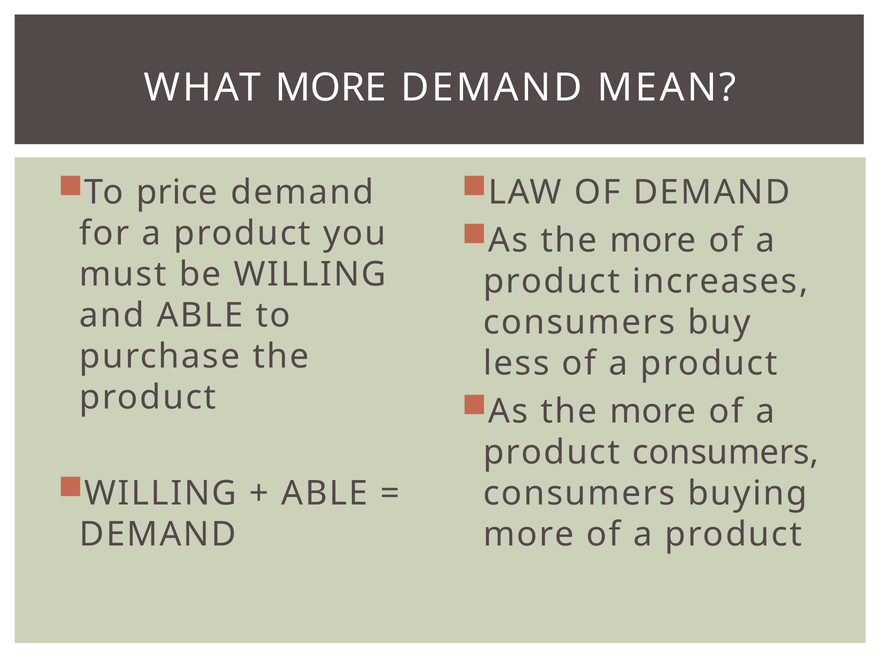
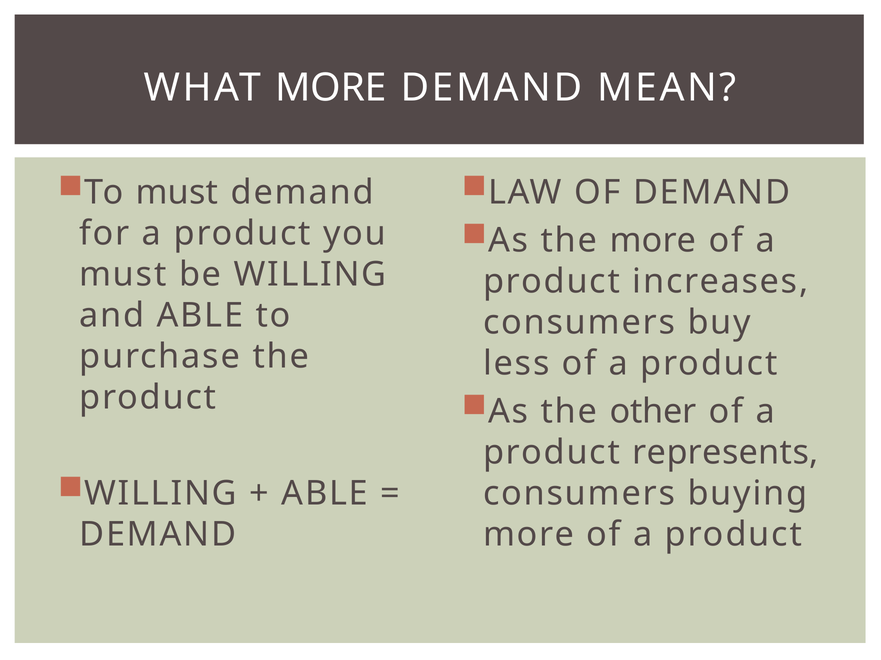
To price: price -> must
more at (653, 412): more -> other
product consumers: consumers -> represents
